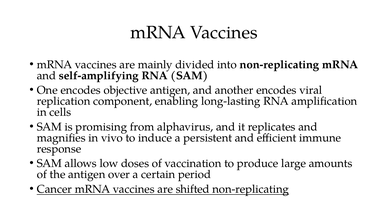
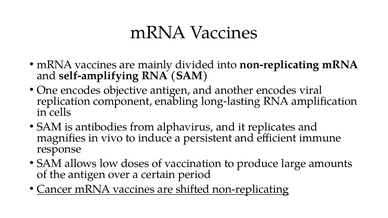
promising: promising -> antibodies
